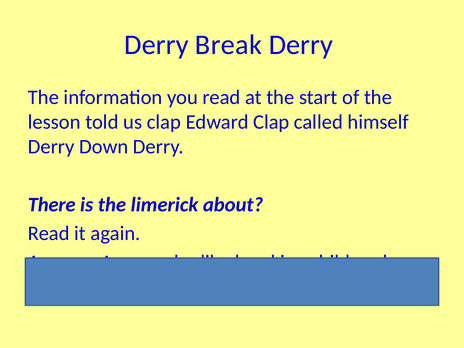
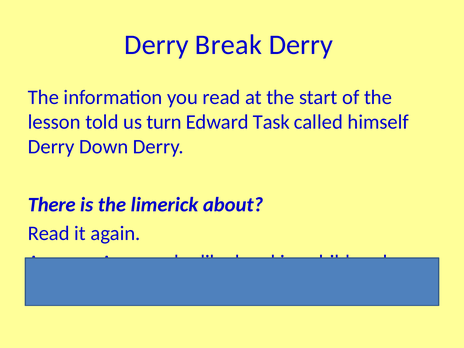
us clap: clap -> turn
Edward Clap: Clap -> Task
